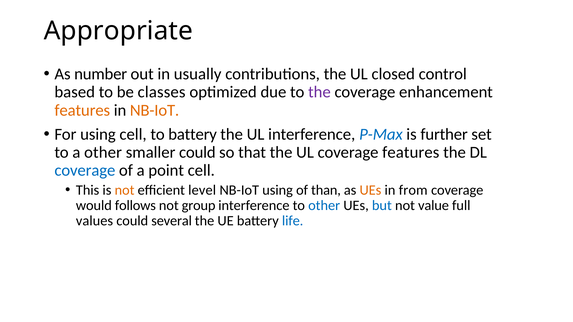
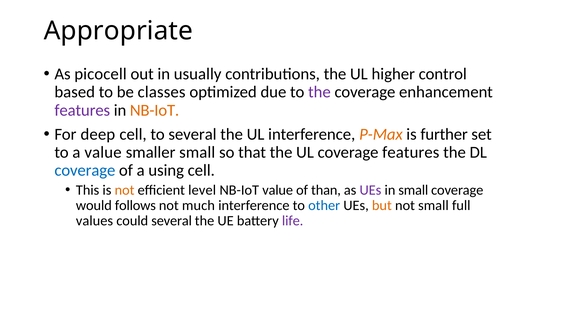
number: number -> picocell
closed: closed -> higher
features at (82, 110) colour: orange -> purple
For using: using -> deep
to battery: battery -> several
P-Max colour: blue -> orange
a other: other -> value
smaller could: could -> small
point: point -> using
NB-IoT using: using -> value
UEs at (370, 190) colour: orange -> purple
in from: from -> small
group: group -> much
but colour: blue -> orange
not value: value -> small
life colour: blue -> purple
